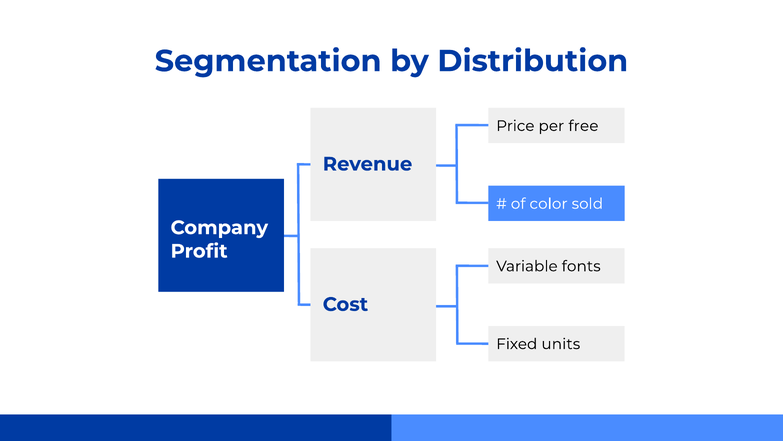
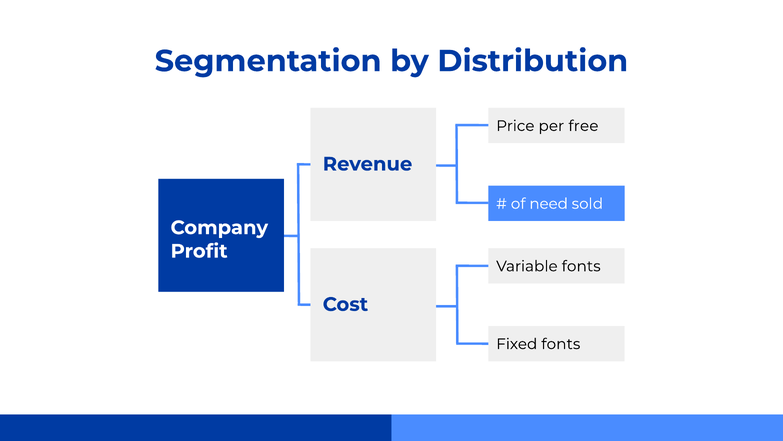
color: color -> need
Fixed units: units -> fonts
